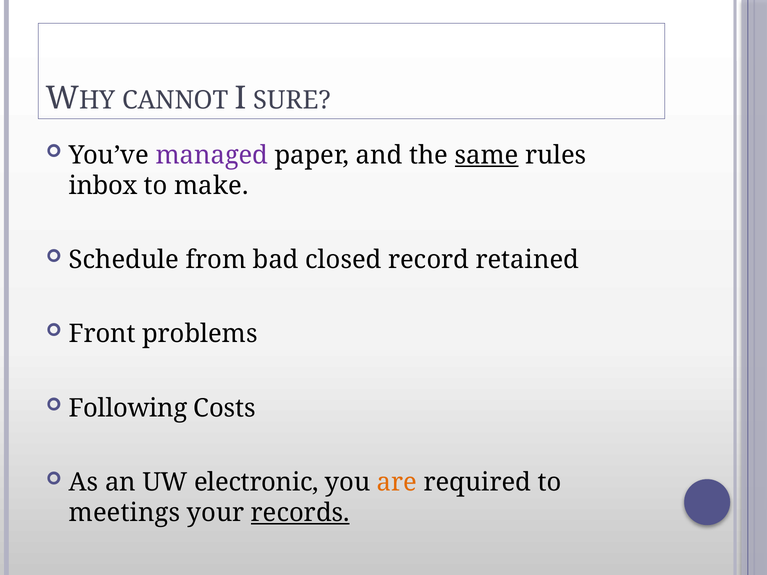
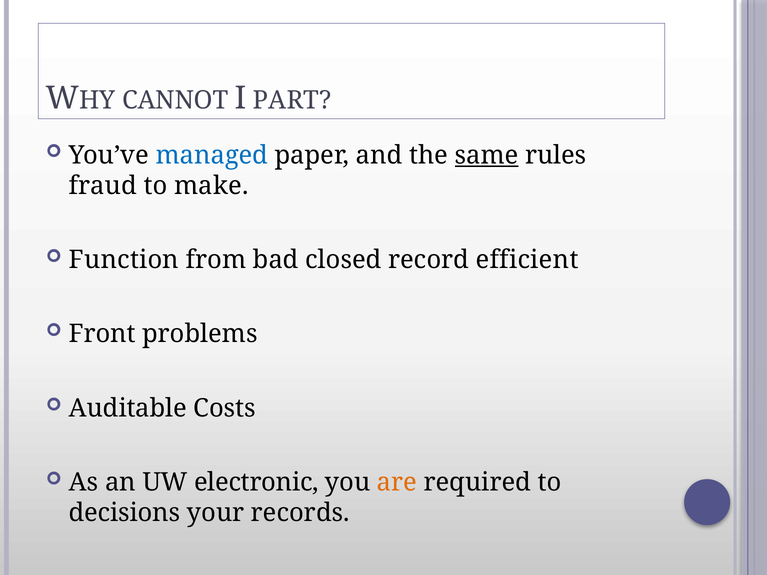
SURE: SURE -> PART
managed colour: purple -> blue
inbox: inbox -> fraud
Schedule: Schedule -> Function
retained: retained -> efficient
Following: Following -> Auditable
meetings: meetings -> decisions
records underline: present -> none
